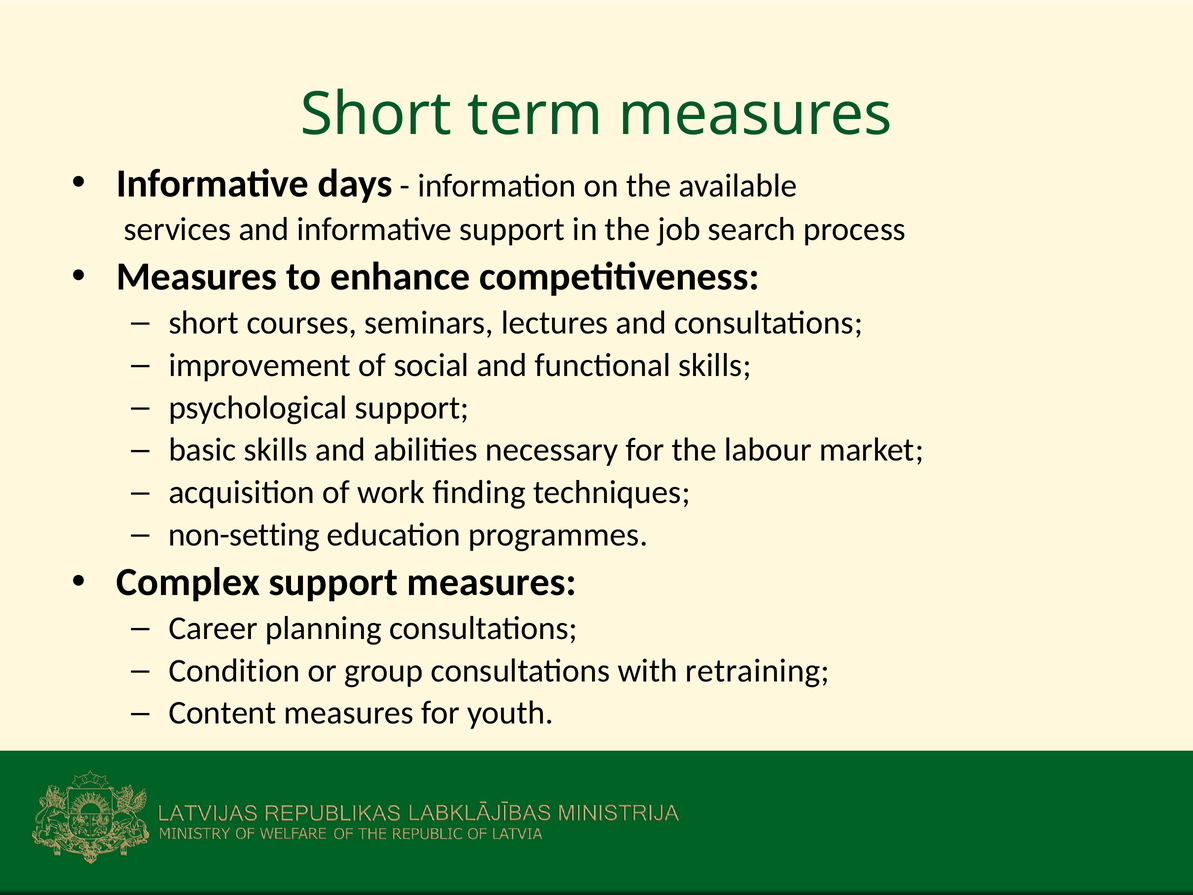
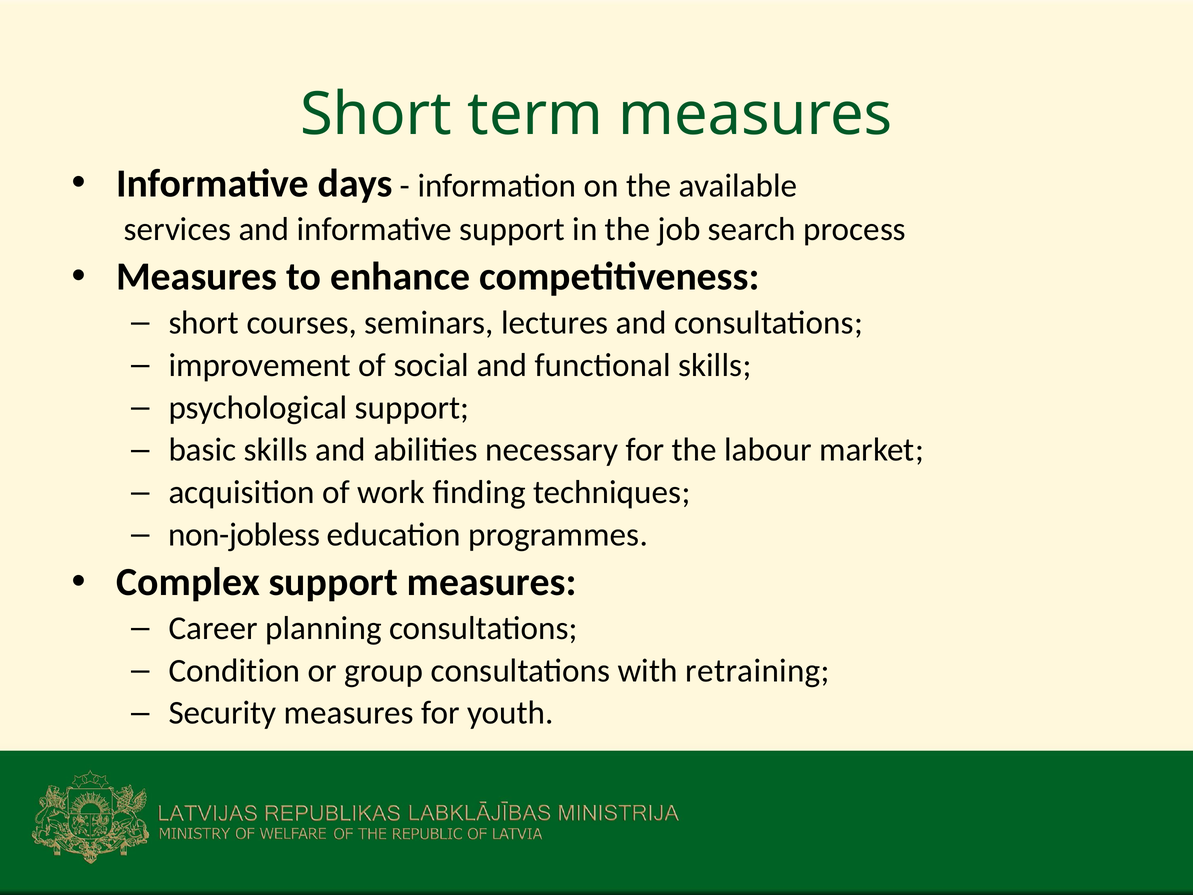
non-setting: non-setting -> non-jobless
Content: Content -> Security
